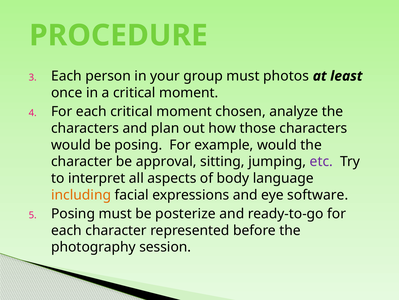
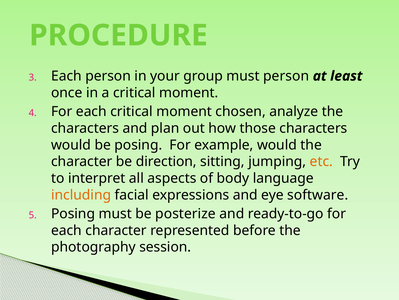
must photos: photos -> person
approval: approval -> direction
etc colour: purple -> orange
